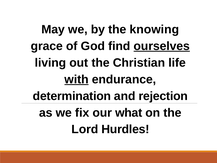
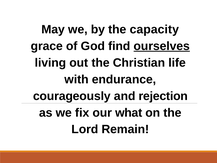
knowing: knowing -> capacity
with underline: present -> none
determination: determination -> courageously
Hurdles: Hurdles -> Remain
